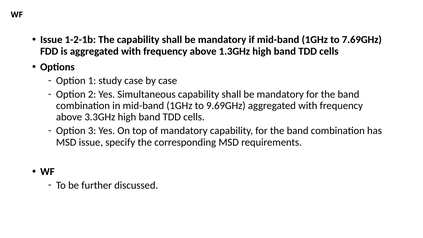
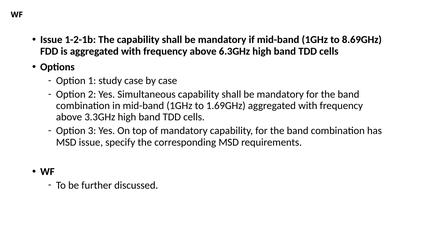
7.69GHz: 7.69GHz -> 8.69GHz
1.3GHz: 1.3GHz -> 6.3GHz
9.69GHz: 9.69GHz -> 1.69GHz
